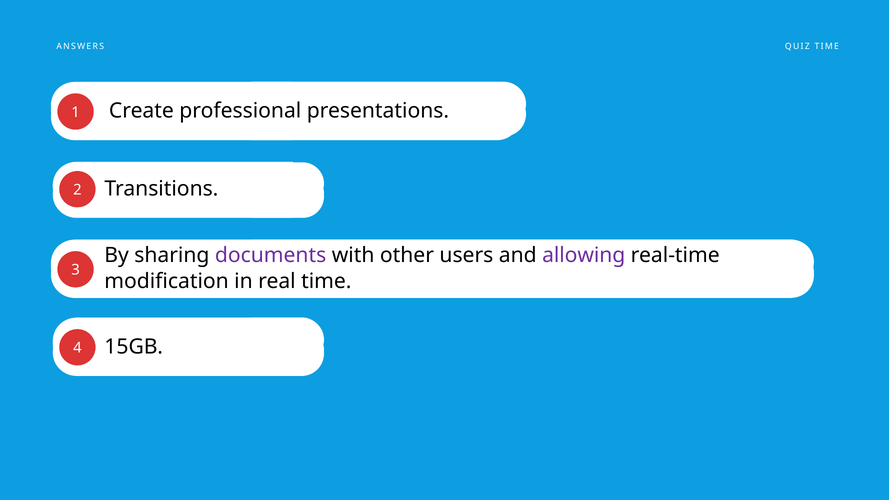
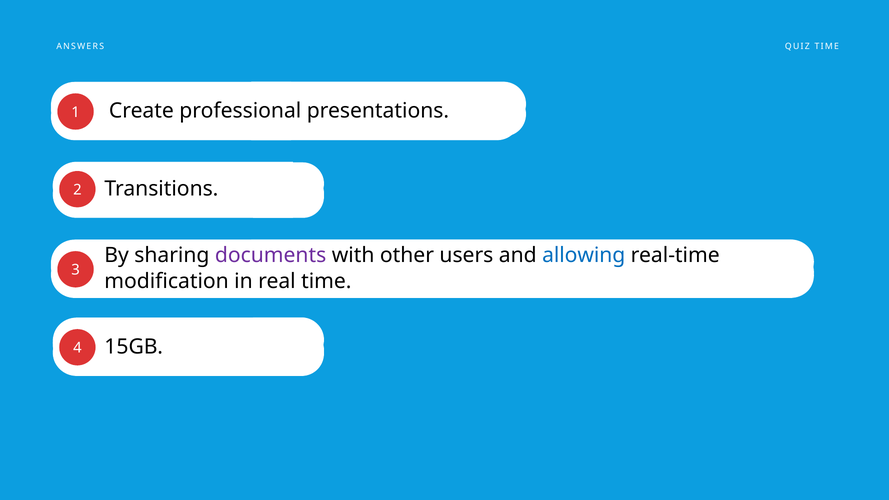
allowing colour: purple -> blue
